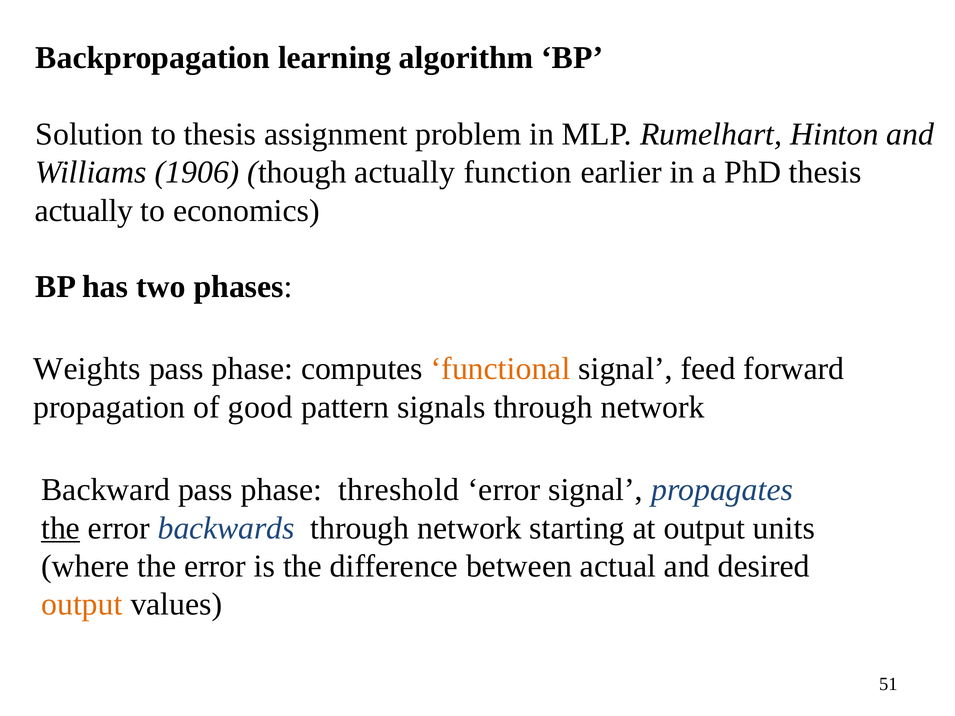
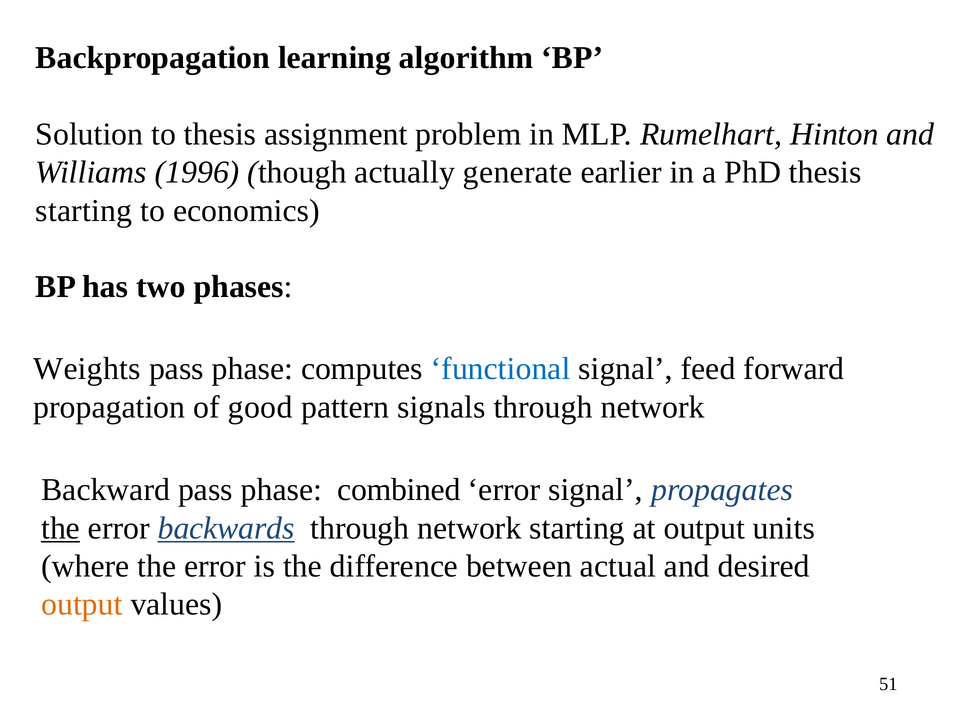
1906: 1906 -> 1996
function: function -> generate
actually at (84, 211): actually -> starting
functional colour: orange -> blue
threshold: threshold -> combined
backwards underline: none -> present
